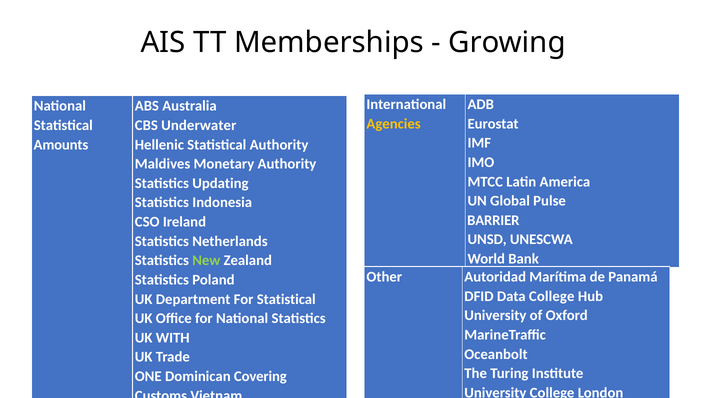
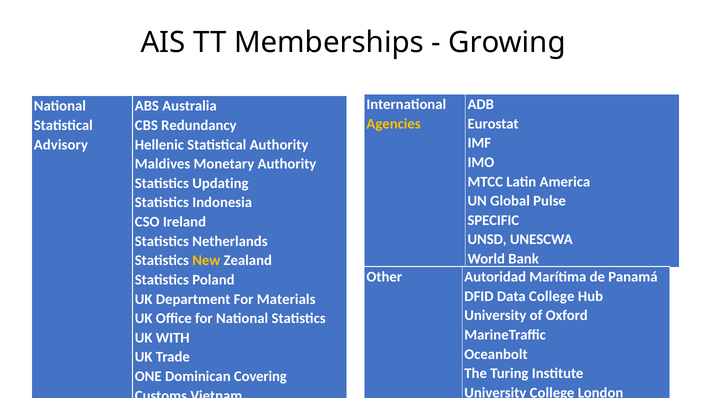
Underwater: Underwater -> Redundancy
Amounts: Amounts -> Advisory
BARRIER: BARRIER -> SPECIFIC
New colour: light green -> yellow
For Statistical: Statistical -> Materials
